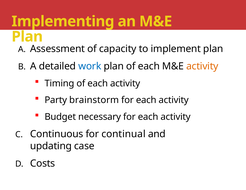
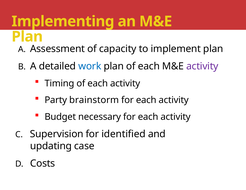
activity at (202, 66) colour: orange -> purple
Continuous: Continuous -> Supervision
continual: continual -> identified
